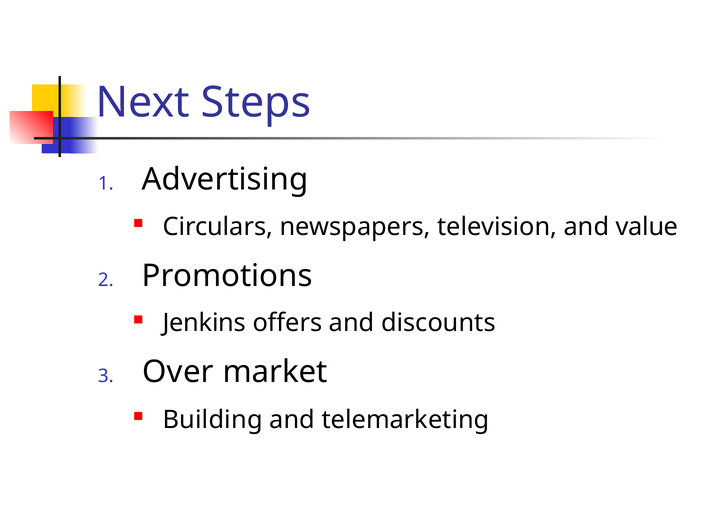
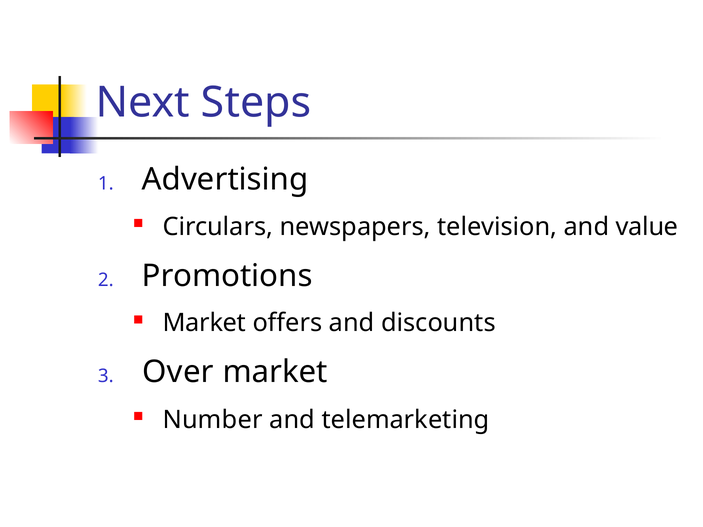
Jenkins at (204, 323): Jenkins -> Market
Building: Building -> Number
